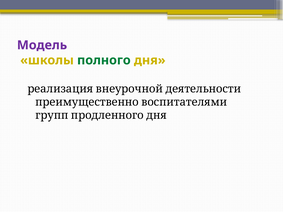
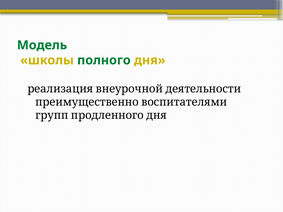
Модель colour: purple -> green
